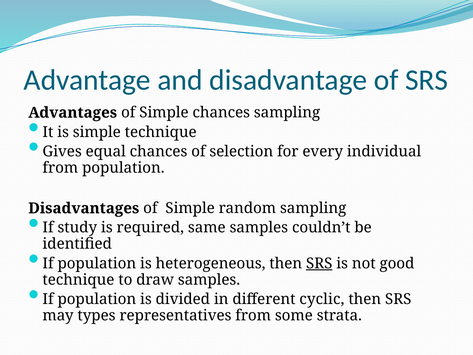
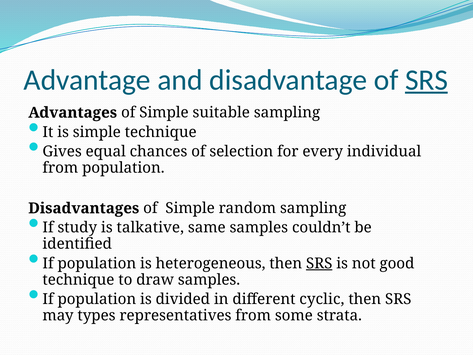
SRS at (426, 80) underline: none -> present
Simple chances: chances -> suitable
required: required -> talkative
